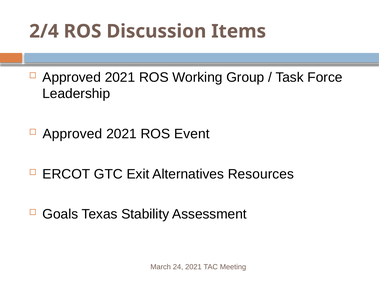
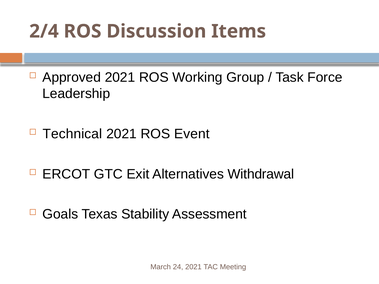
Approved at (72, 134): Approved -> Technical
Resources: Resources -> Withdrawal
